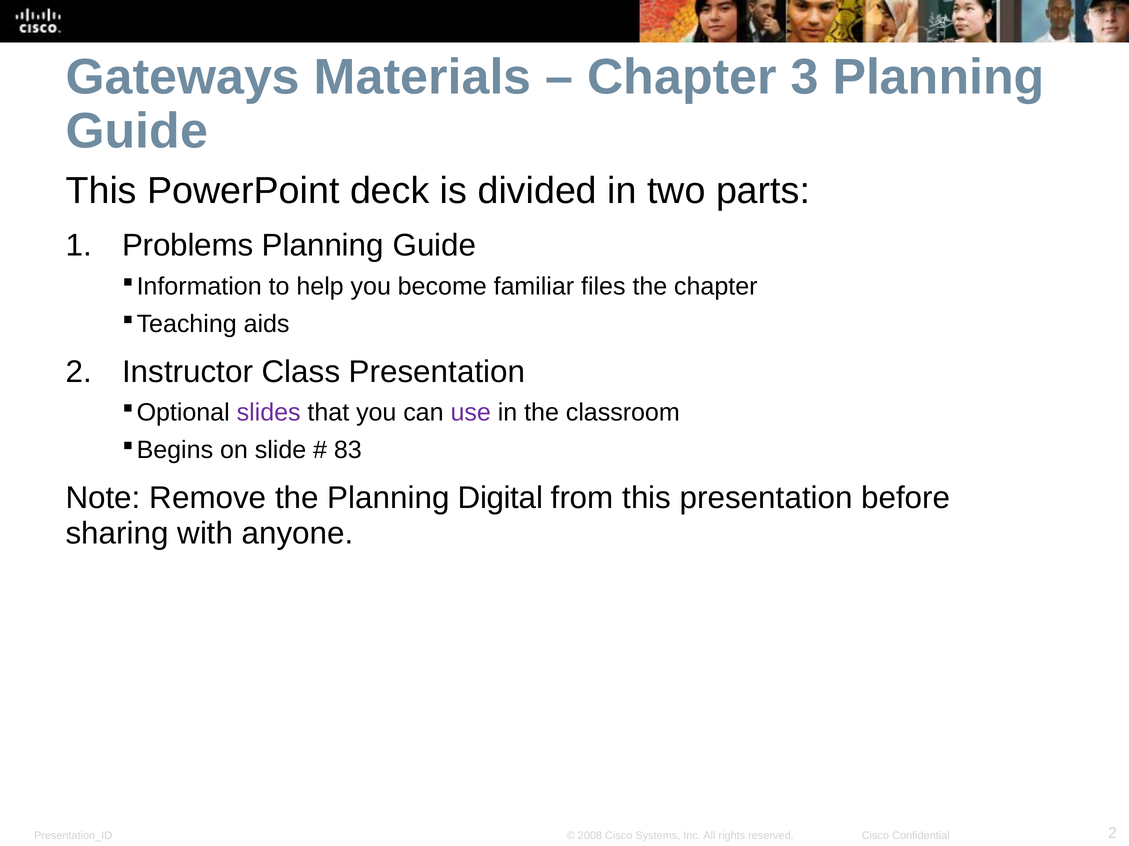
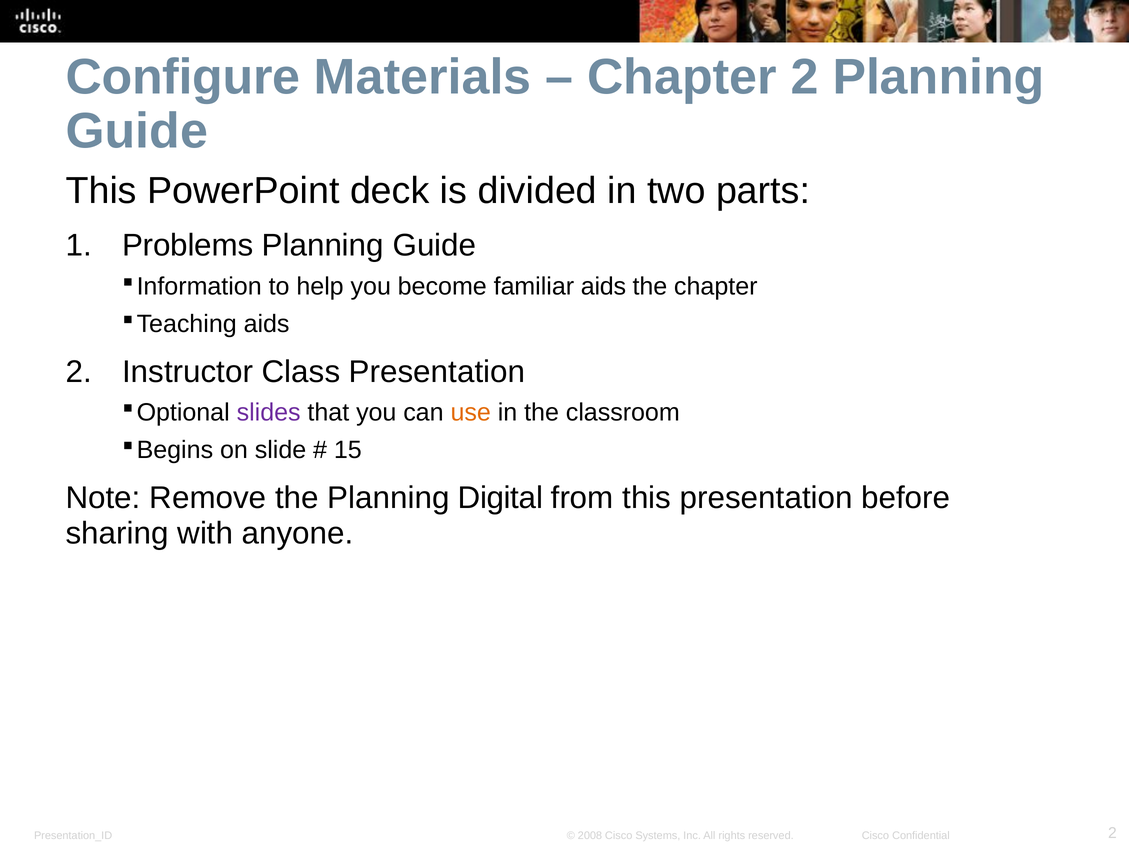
Gateways: Gateways -> Configure
Chapter 3: 3 -> 2
familiar files: files -> aids
use colour: purple -> orange
83: 83 -> 15
